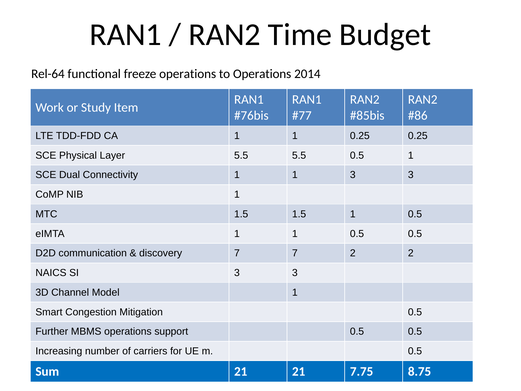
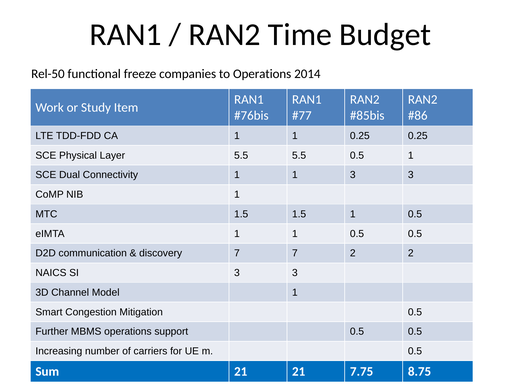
Rel-64: Rel-64 -> Rel-50
freeze operations: operations -> companies
